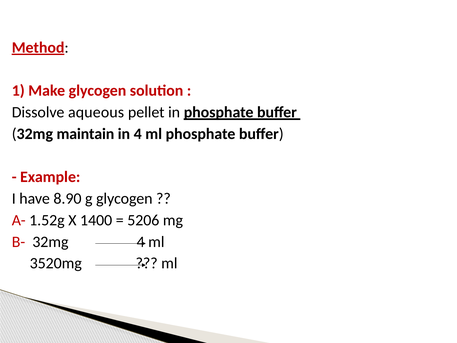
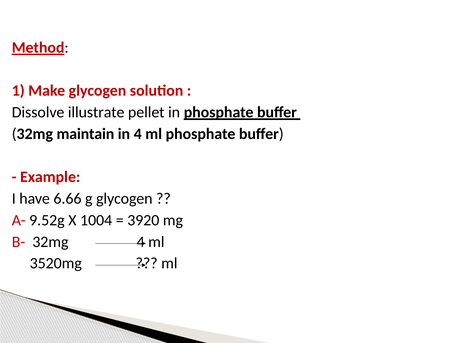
aqueous: aqueous -> illustrate
8.90: 8.90 -> 6.66
1.52g: 1.52g -> 9.52g
1400: 1400 -> 1004
5206: 5206 -> 3920
